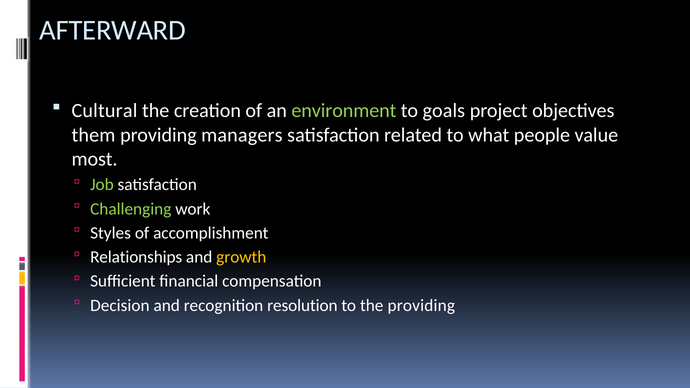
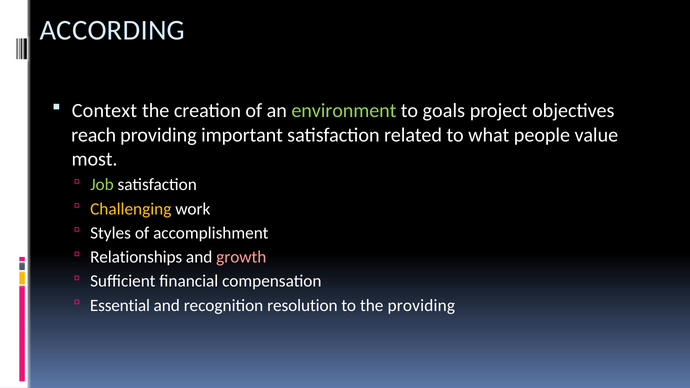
AFTERWARD: AFTERWARD -> ACCORDING
Cultural: Cultural -> Context
them: them -> reach
managers: managers -> important
Challenging colour: light green -> yellow
growth colour: yellow -> pink
Decision: Decision -> Essential
